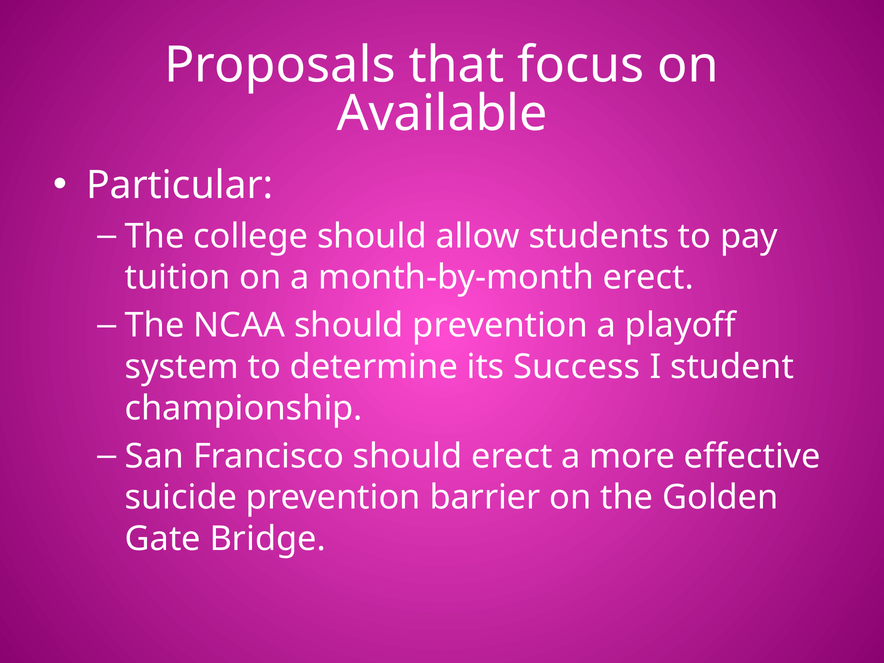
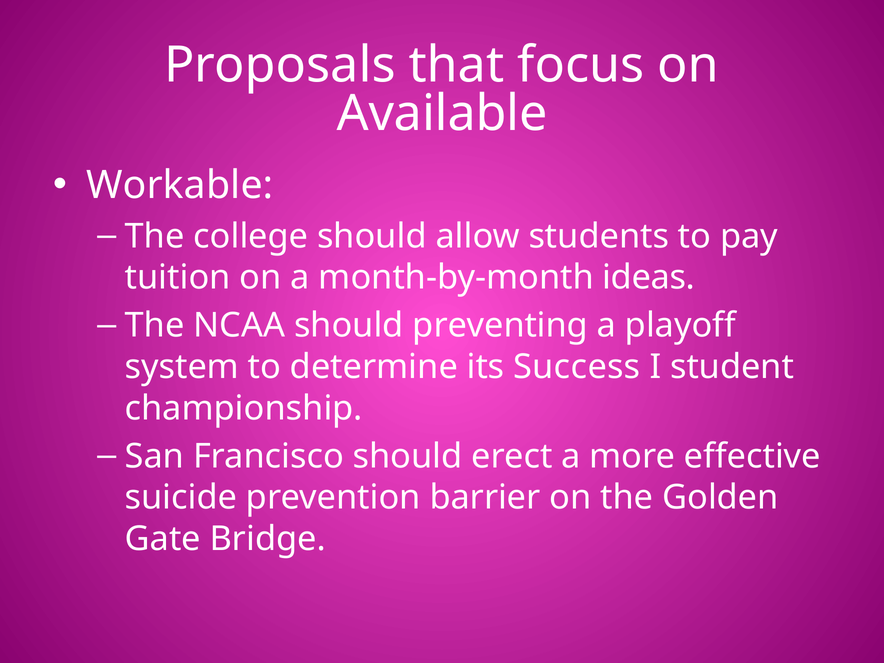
Particular: Particular -> Workable
month-by-month erect: erect -> ideas
should prevention: prevention -> preventing
